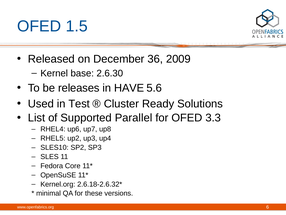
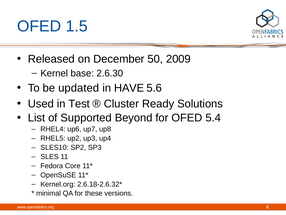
36: 36 -> 50
releases: releases -> updated
Parallel: Parallel -> Beyond
3.3: 3.3 -> 5.4
